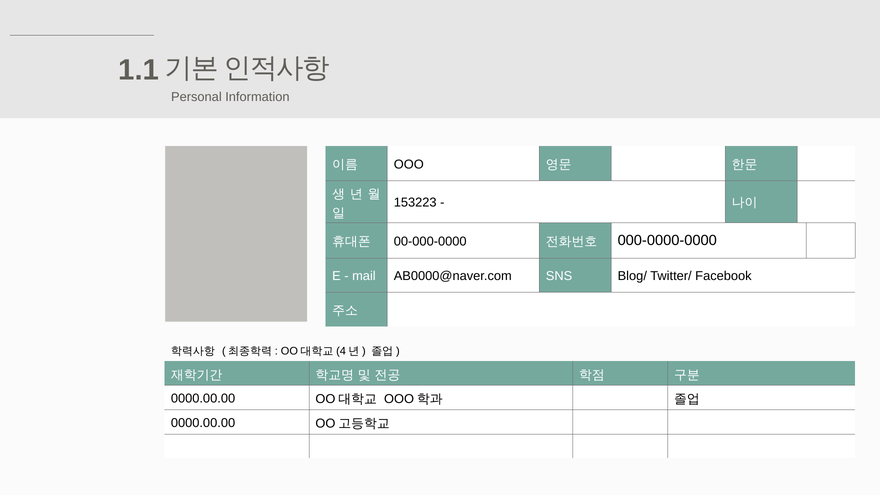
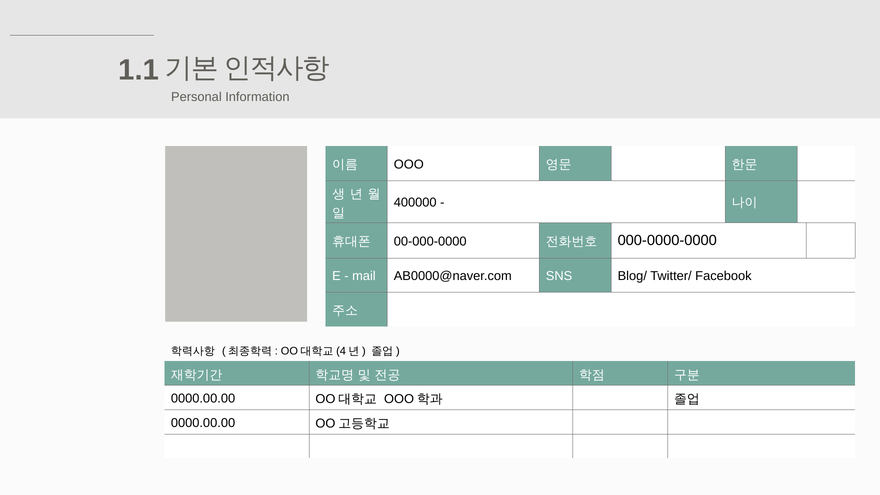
153223: 153223 -> 400000
